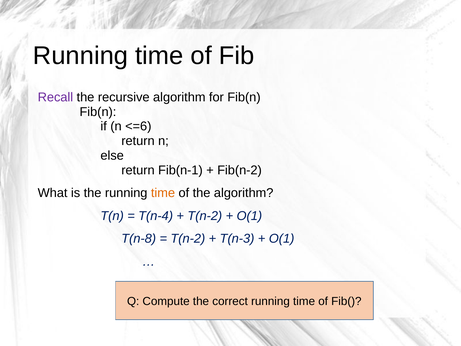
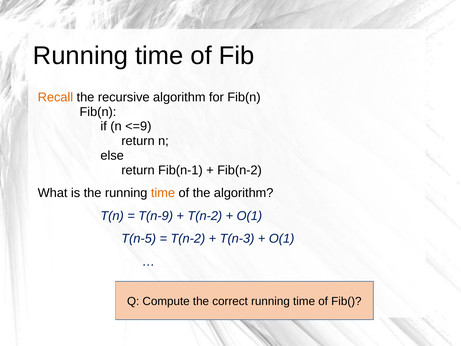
Recall colour: purple -> orange
<=6: <=6 -> <=9
T(n-4: T(n-4 -> T(n-9
T(n-8: T(n-8 -> T(n-5
